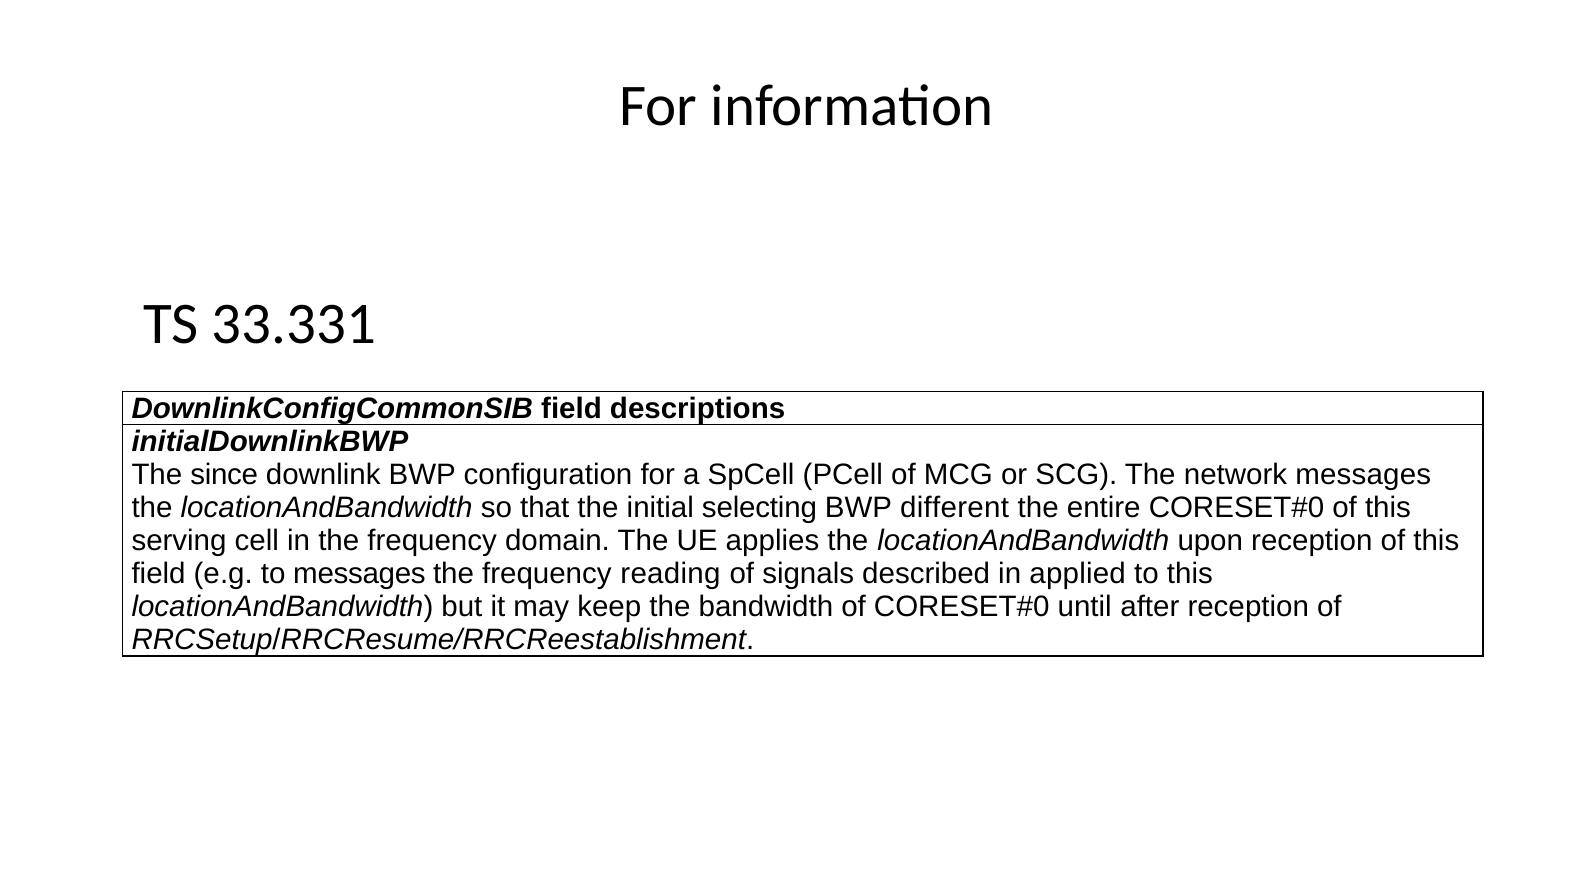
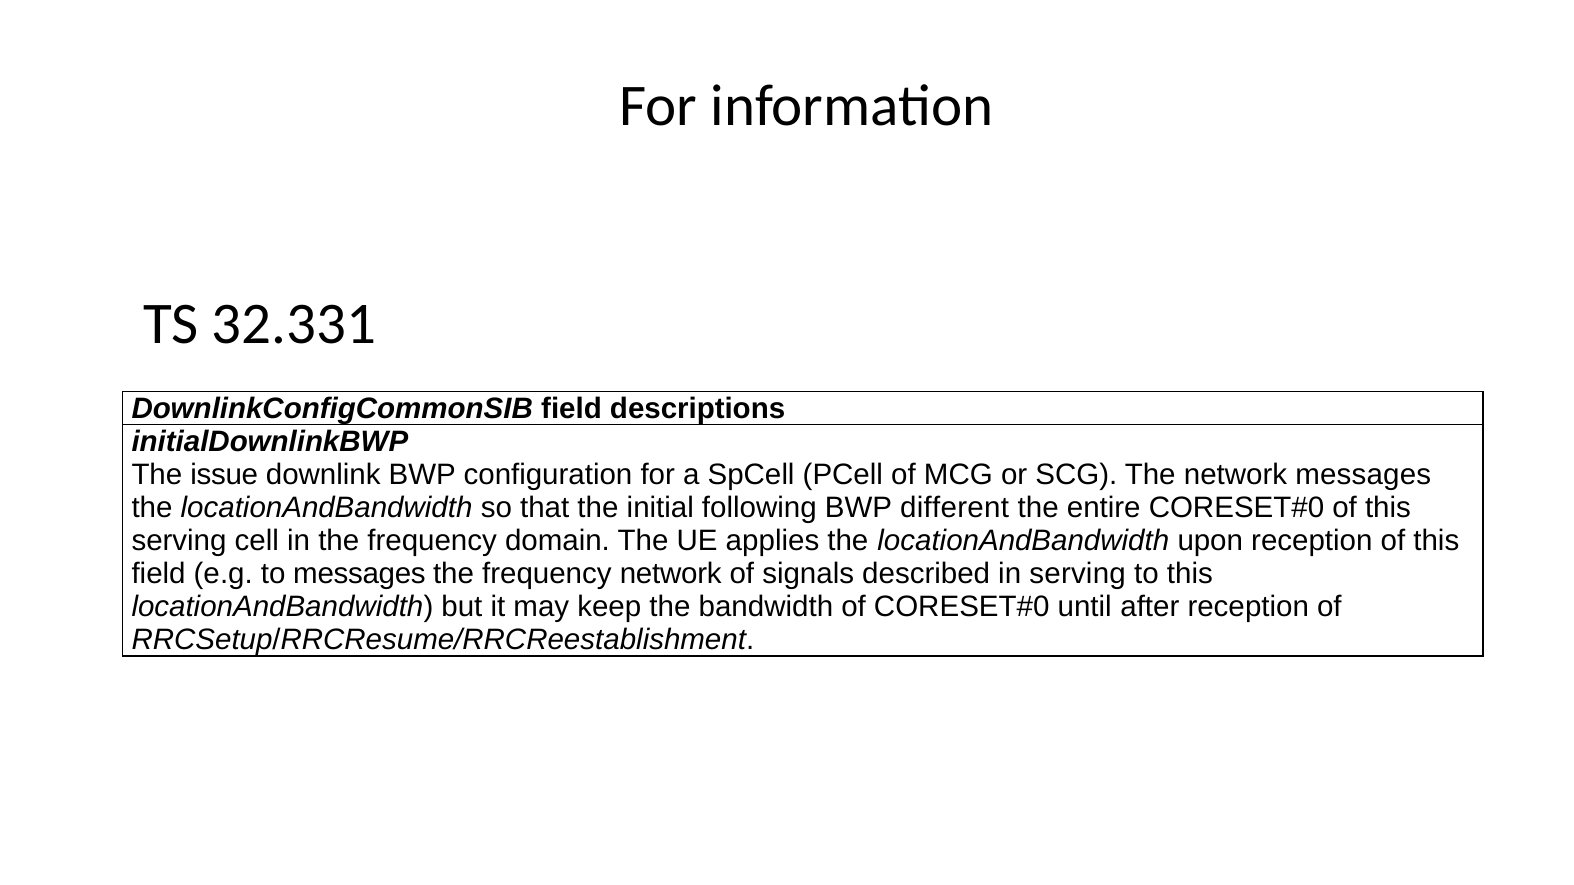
33.331: 33.331 -> 32.331
since: since -> issue
selecting: selecting -> following
frequency reading: reading -> network
in applied: applied -> serving
